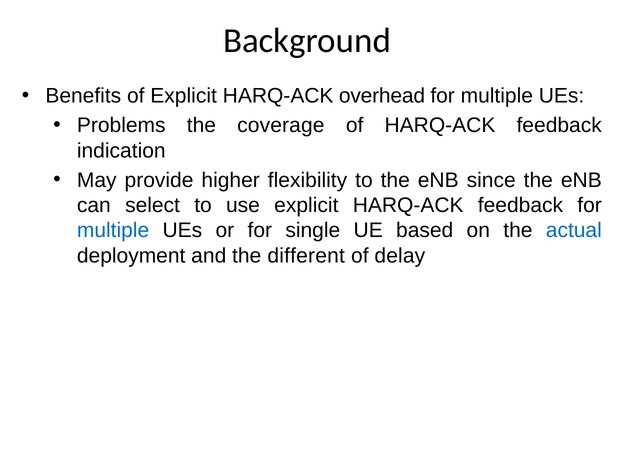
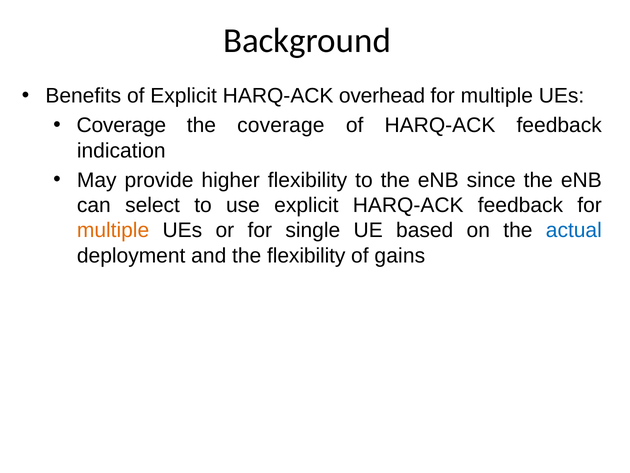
Problems at (121, 125): Problems -> Coverage
multiple at (113, 230) colour: blue -> orange
the different: different -> flexibility
delay: delay -> gains
